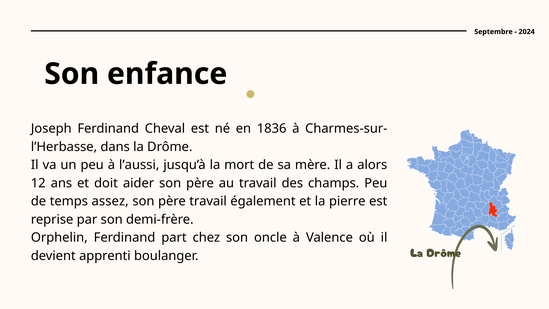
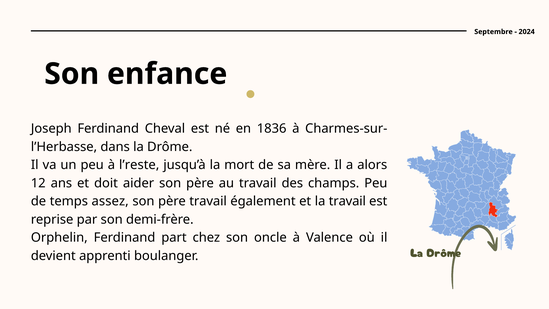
l’aussi: l’aussi -> l’reste
la pierre: pierre -> travail
